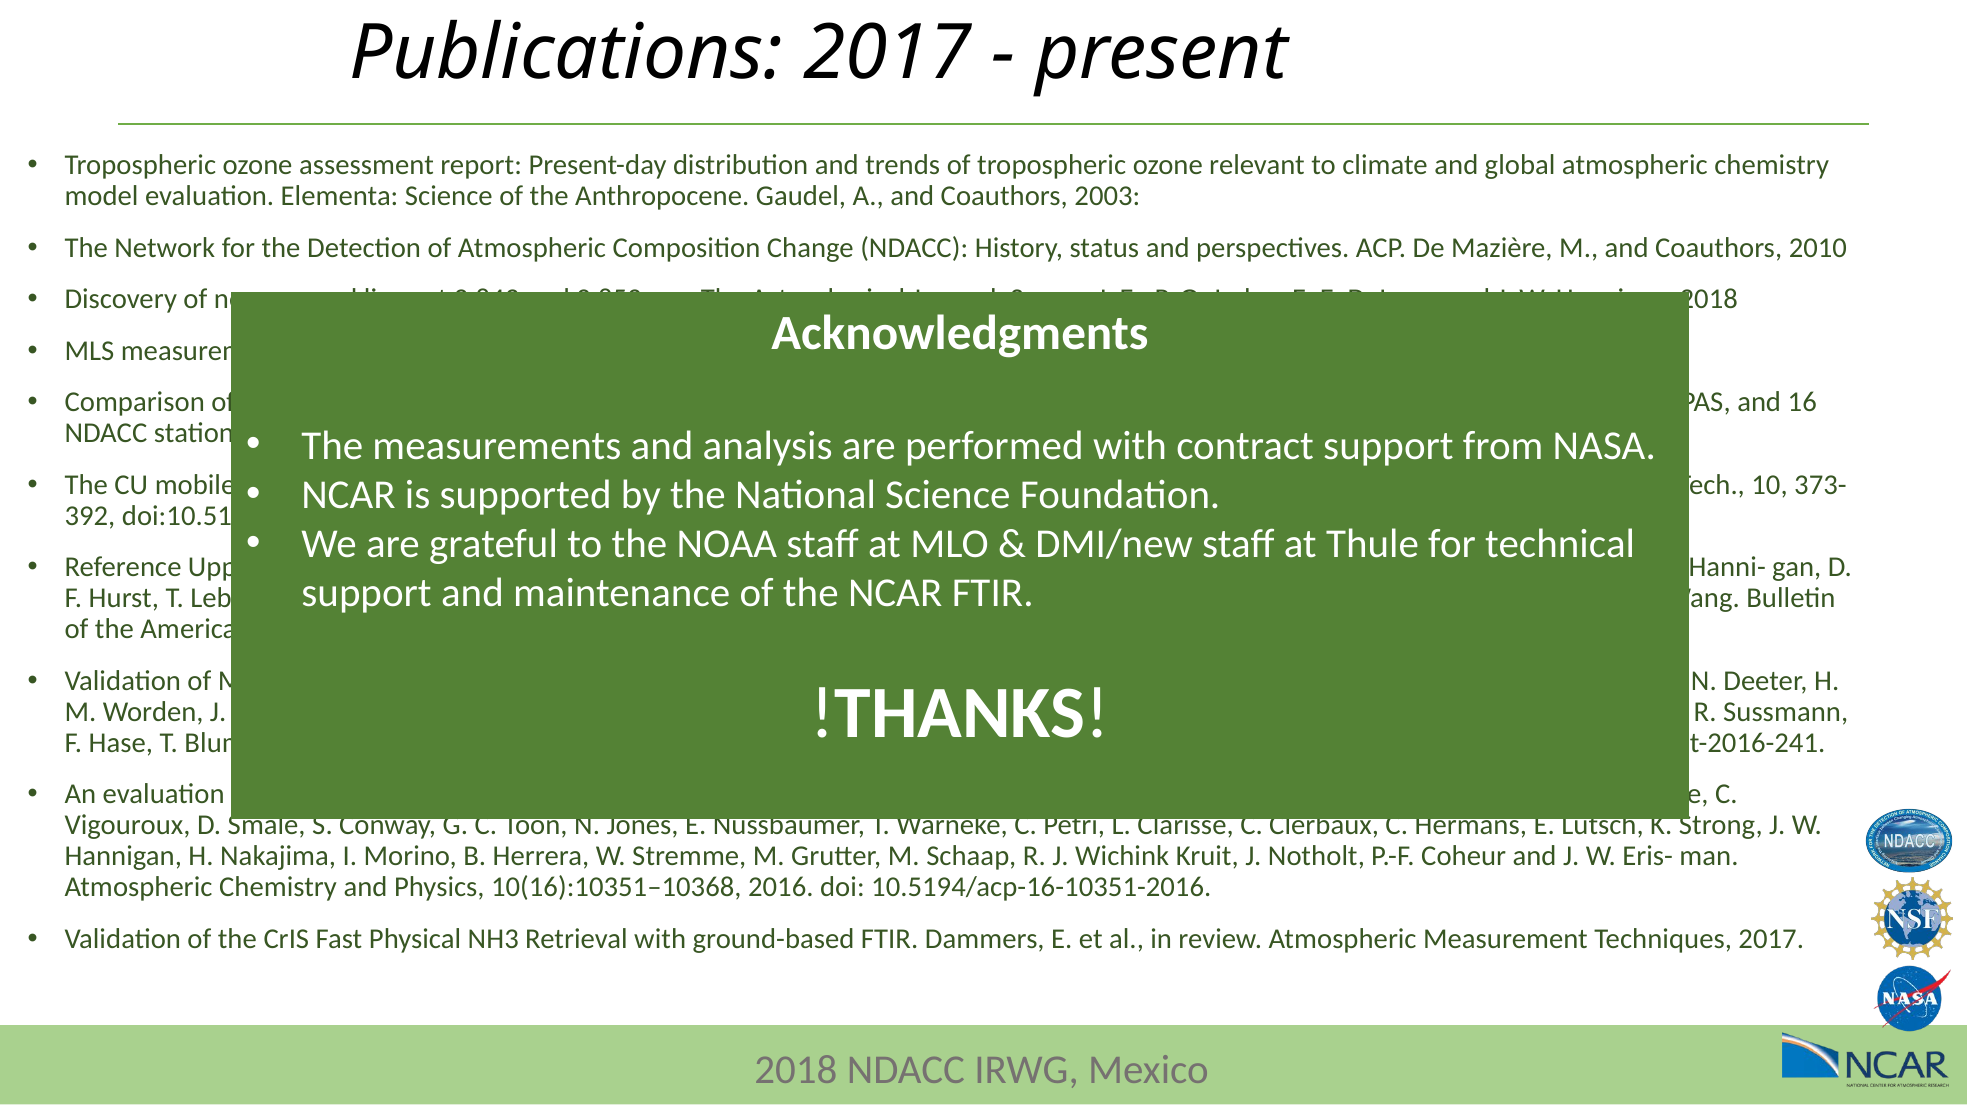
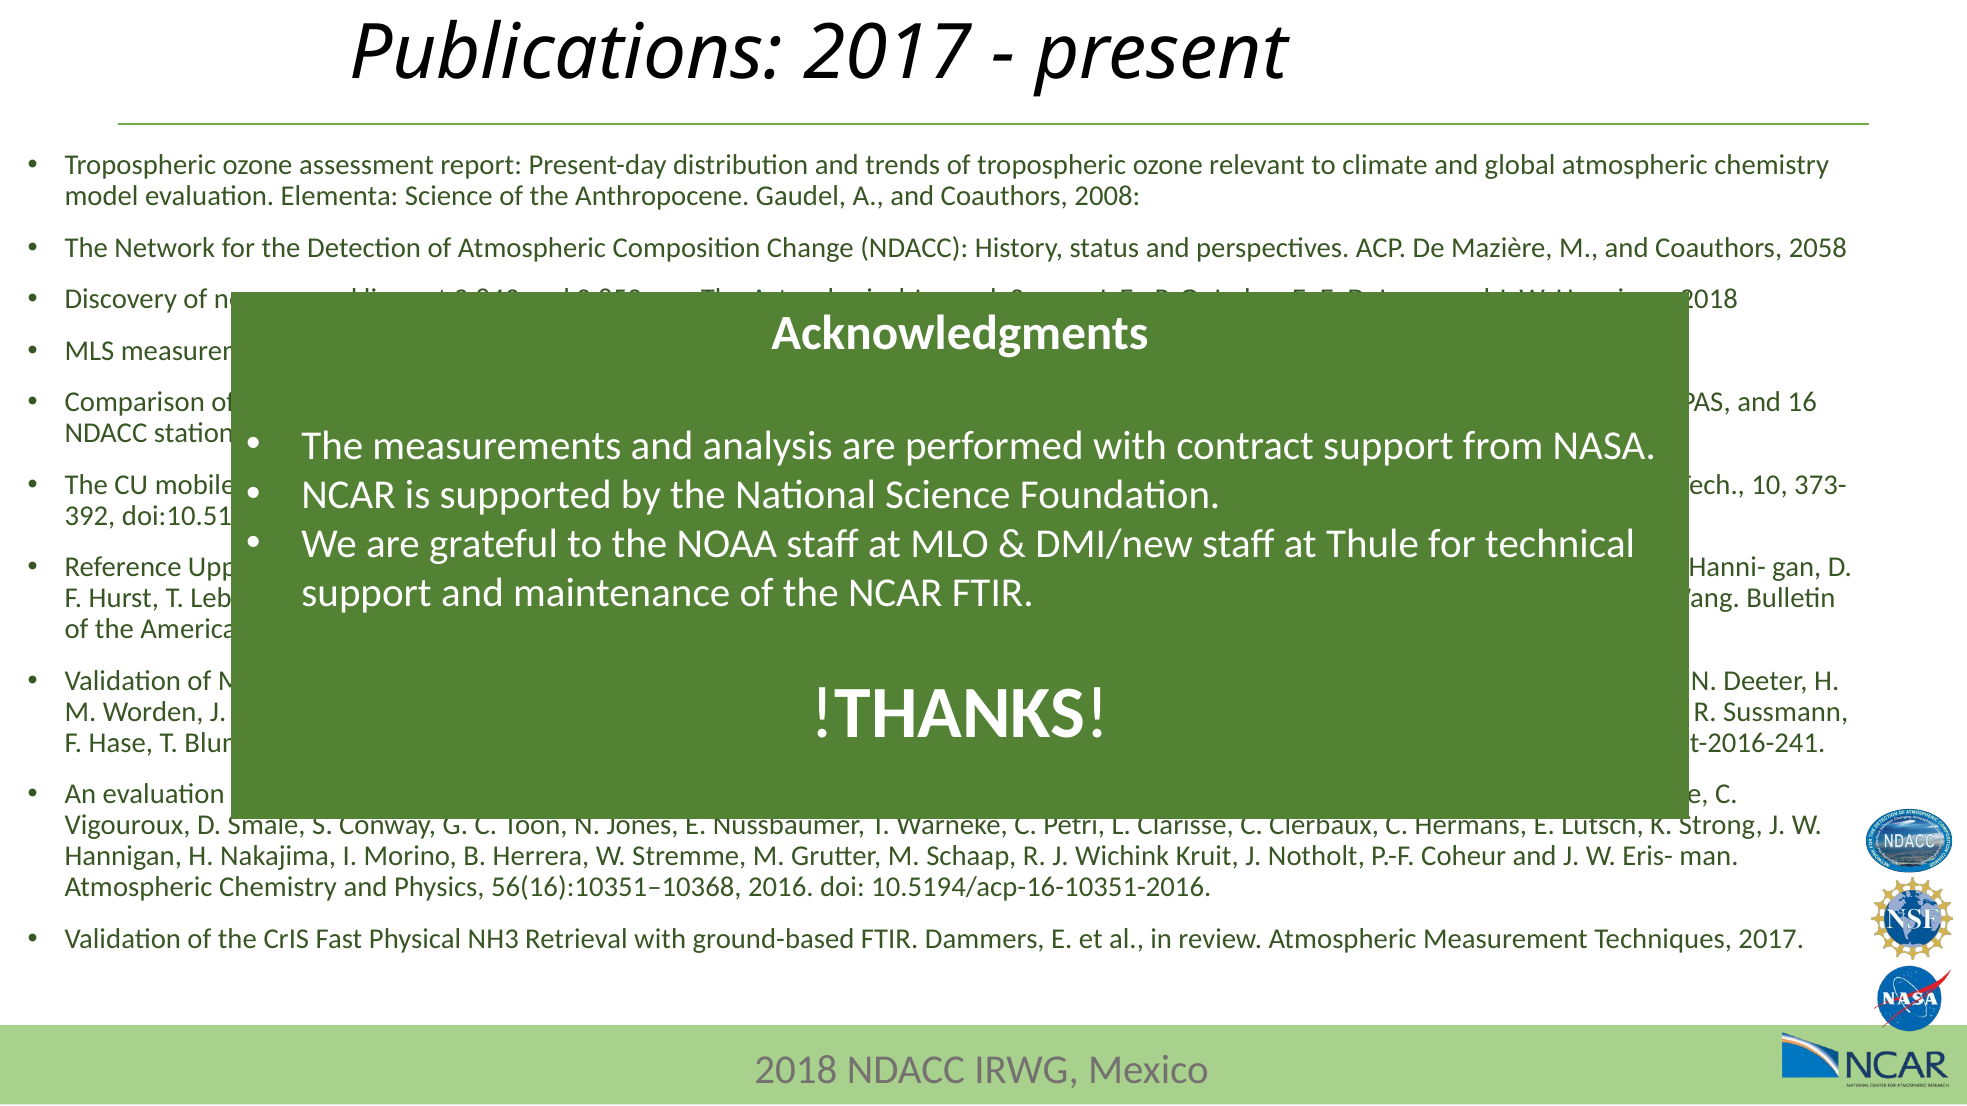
2003: 2003 -> 2008
2010: 2010 -> 2058
10(16):10351–10368: 10(16):10351–10368 -> 56(16):10351–10368
